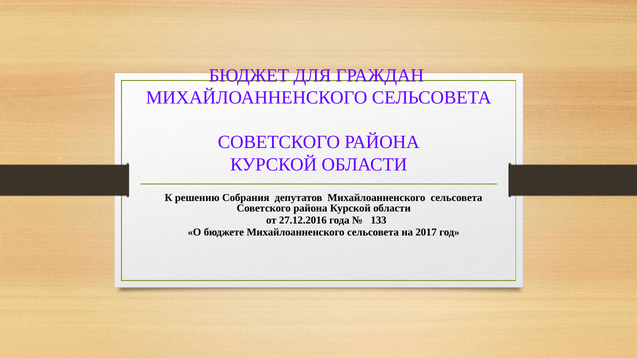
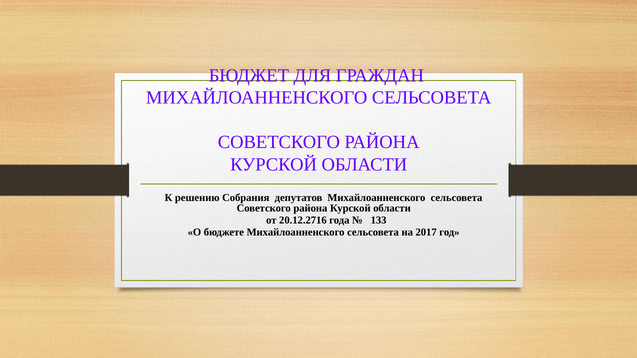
27.12.2016: 27.12.2016 -> 20.12.2716
